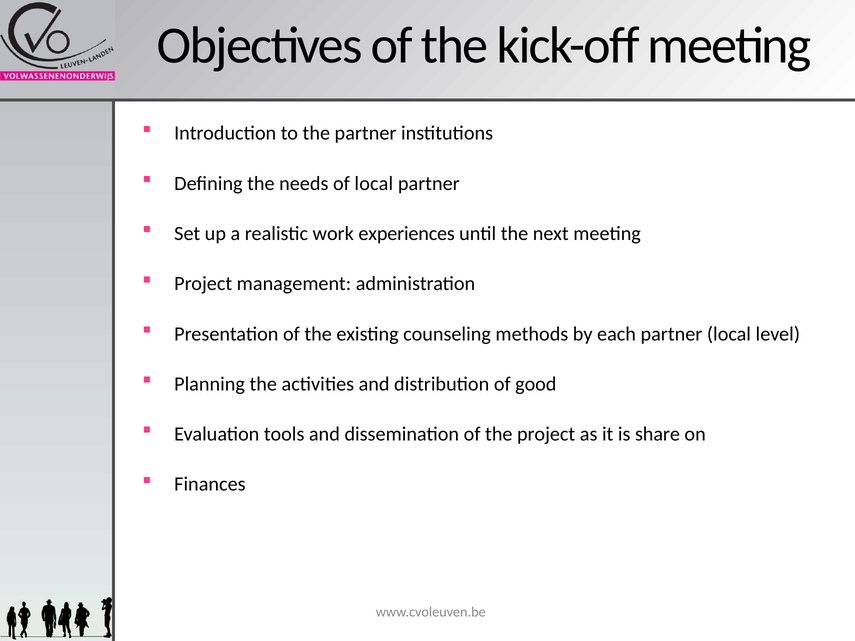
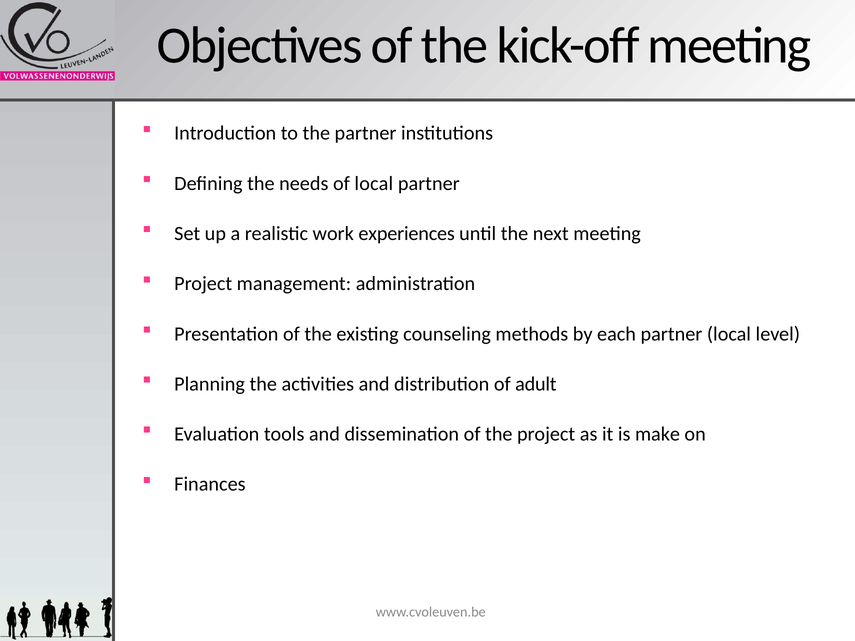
good: good -> adult
share: share -> make
